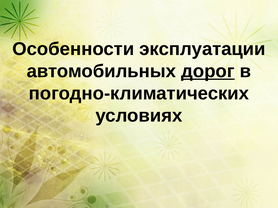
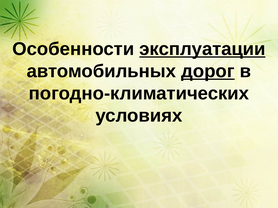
эксплуатации underline: none -> present
